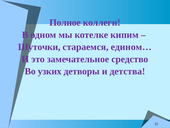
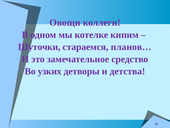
Полное: Полное -> Овощи
едином…: едином… -> планов…
